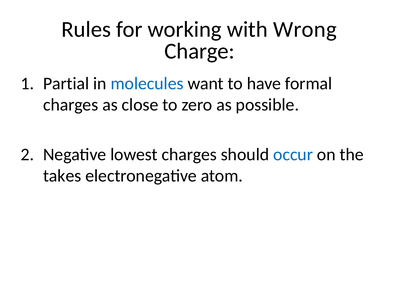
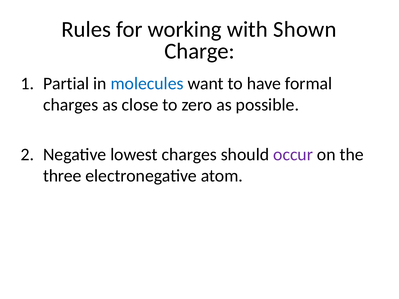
Wrong: Wrong -> Shown
occur colour: blue -> purple
takes: takes -> three
